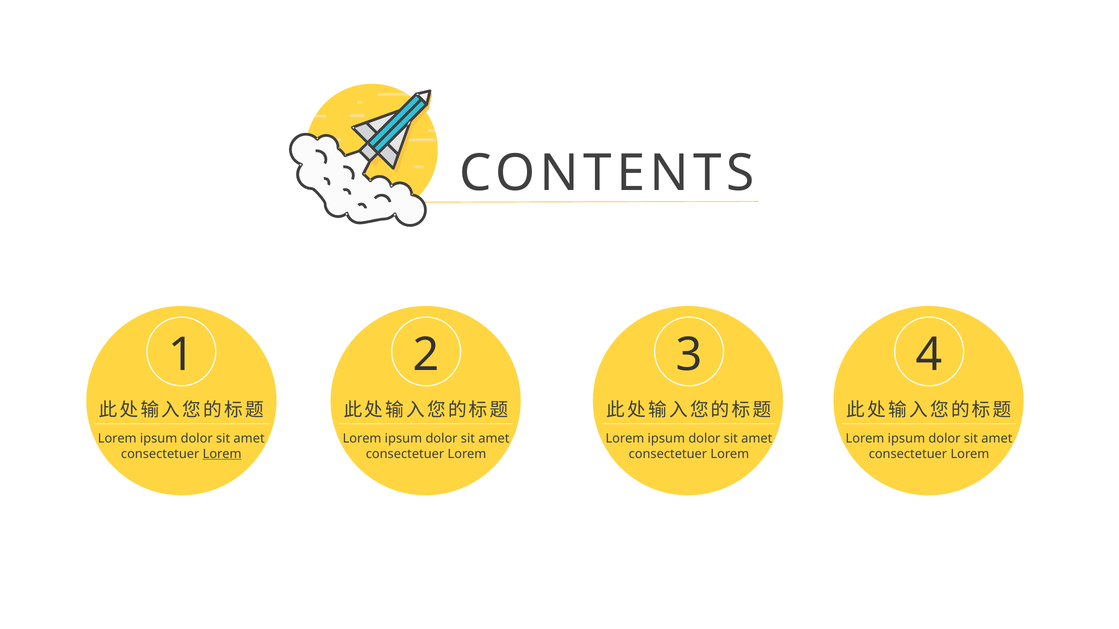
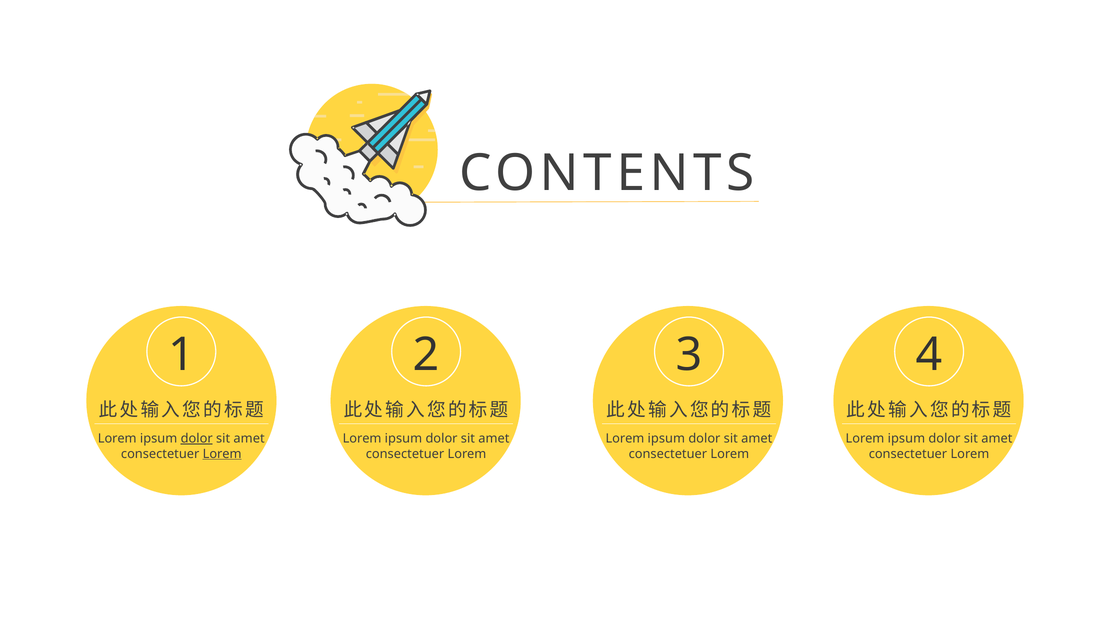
dolor at (197, 439) underline: none -> present
